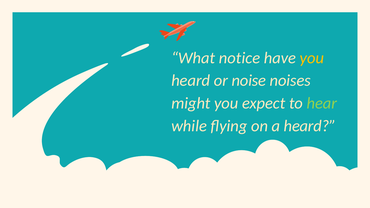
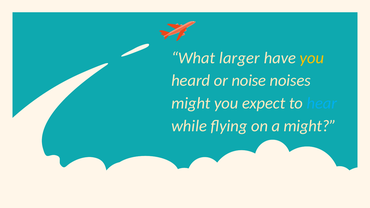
notice: notice -> larger
hear colour: light green -> light blue
a heard: heard -> might
